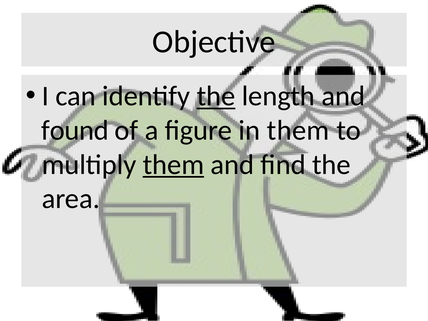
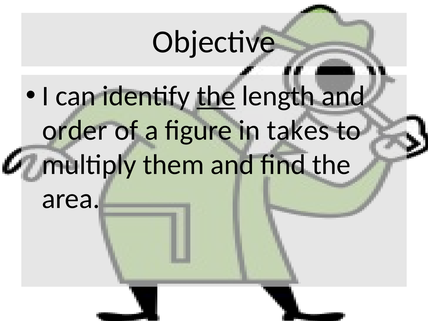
found: found -> order
in them: them -> takes
them at (173, 165) underline: present -> none
